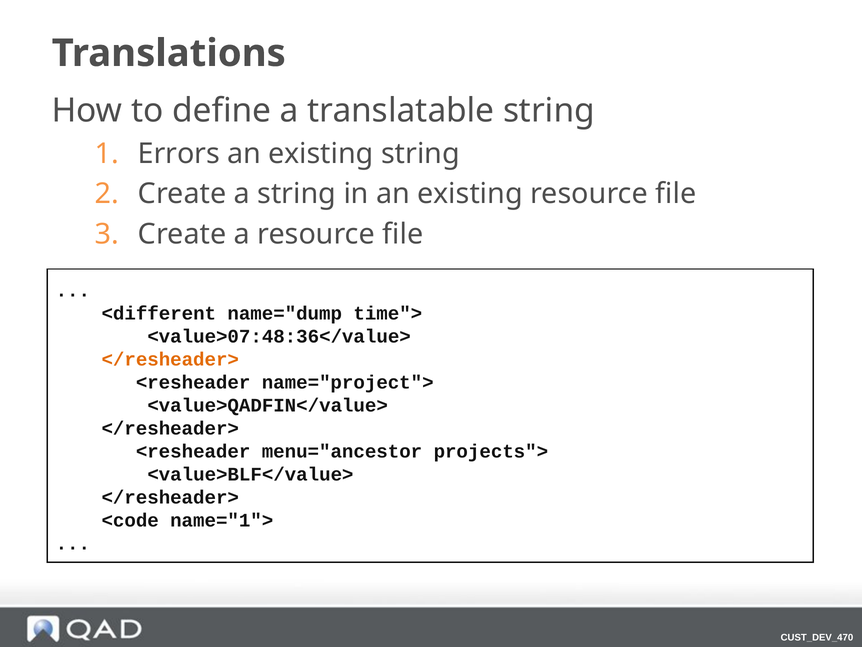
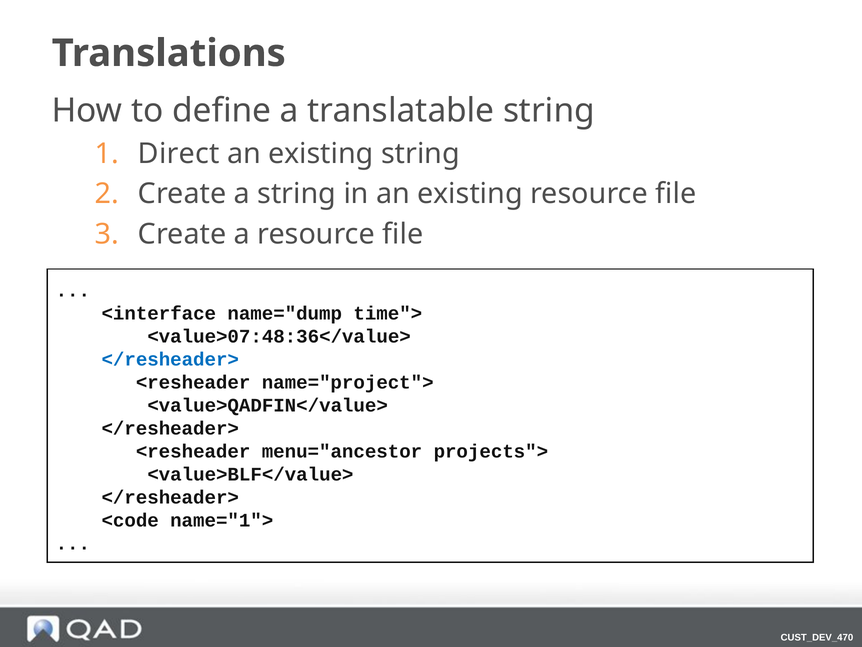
Errors: Errors -> Direct
<different: <different -> <interface
</resheader> at (170, 359) colour: orange -> blue
